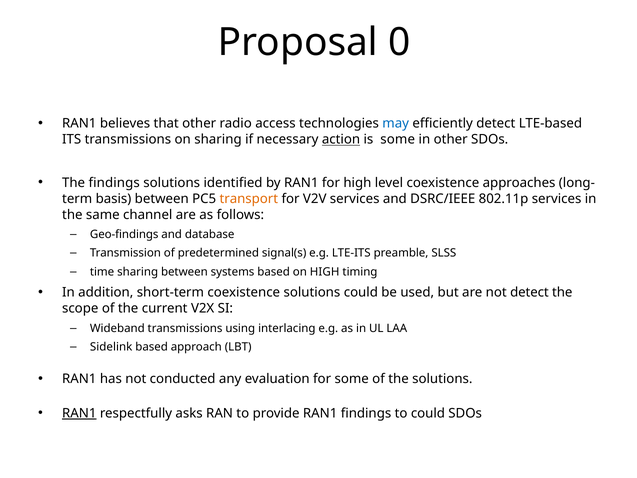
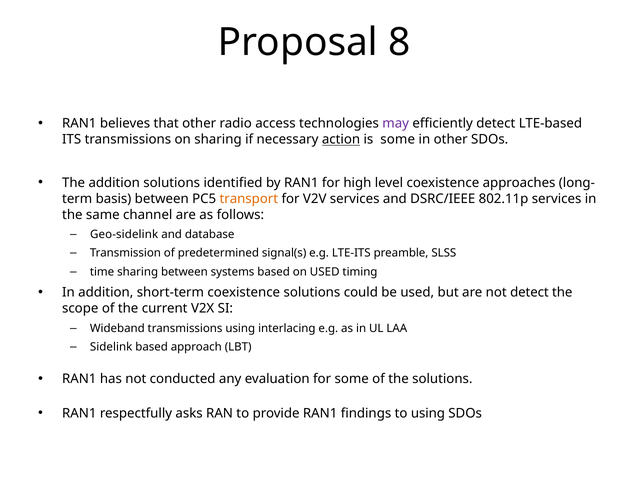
0: 0 -> 8
may colour: blue -> purple
The findings: findings -> addition
Geo-findings: Geo-findings -> Geo-sidelink
on HIGH: HIGH -> USED
RAN1 at (79, 413) underline: present -> none
to could: could -> using
